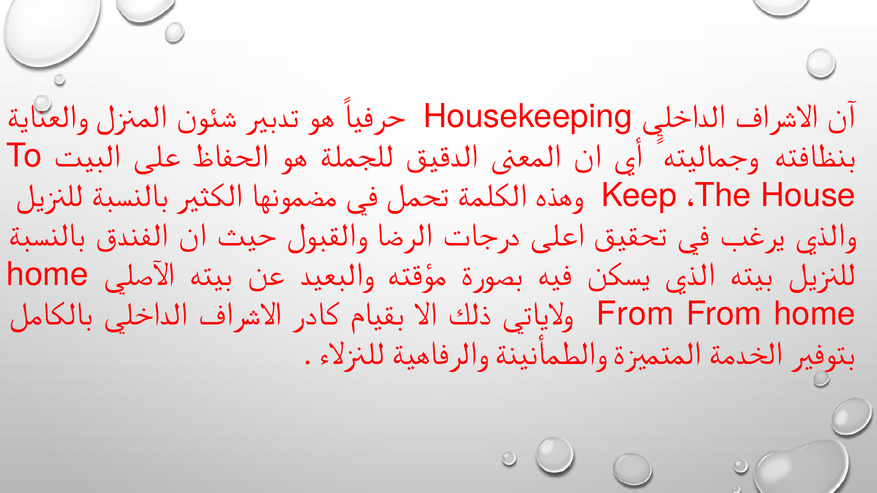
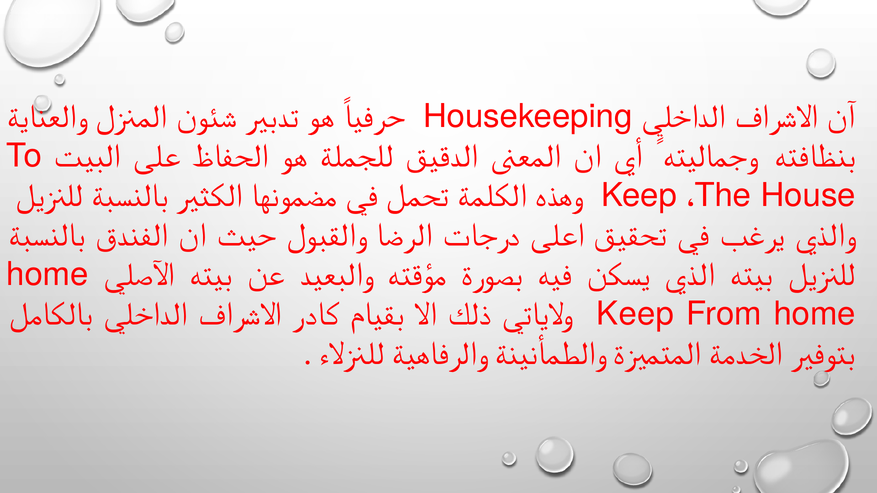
From at (635, 314): From -> Keep
